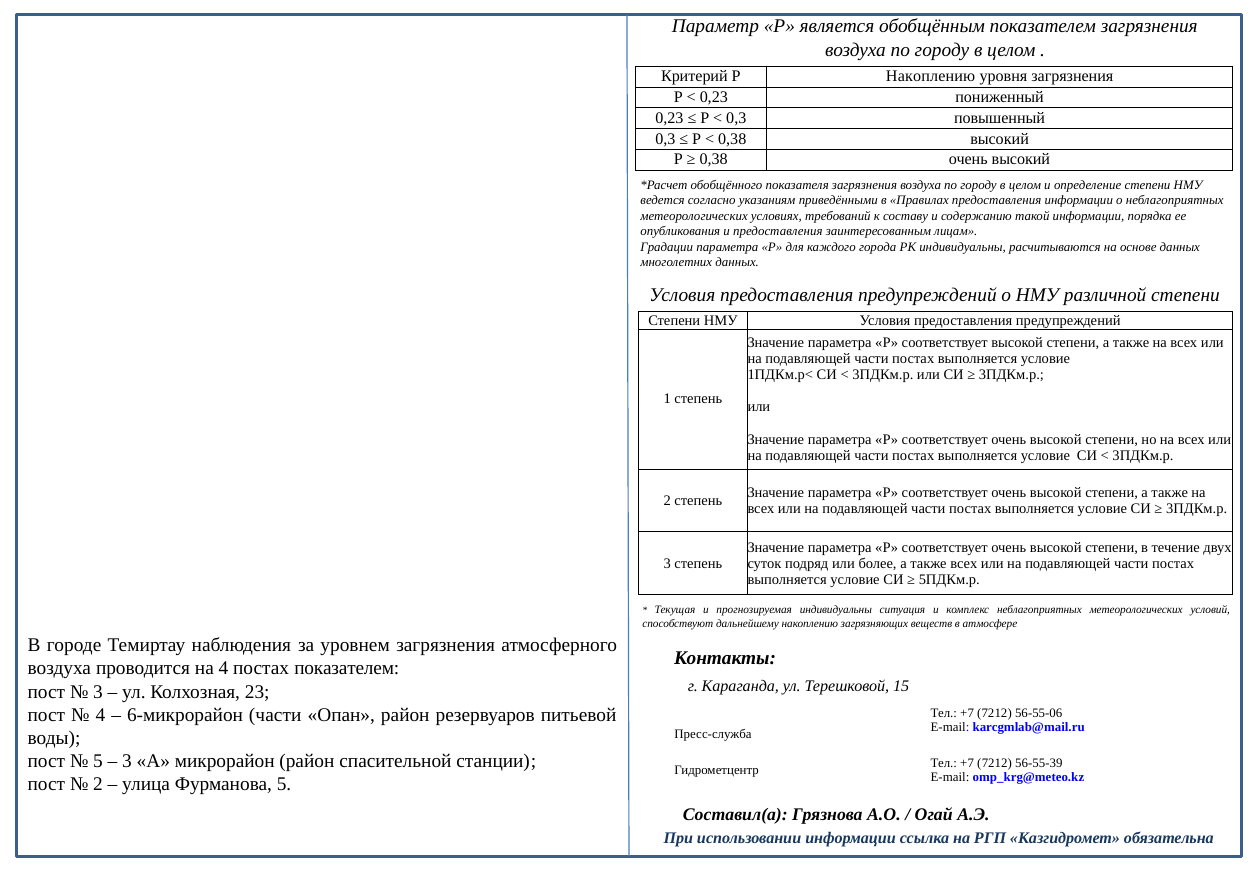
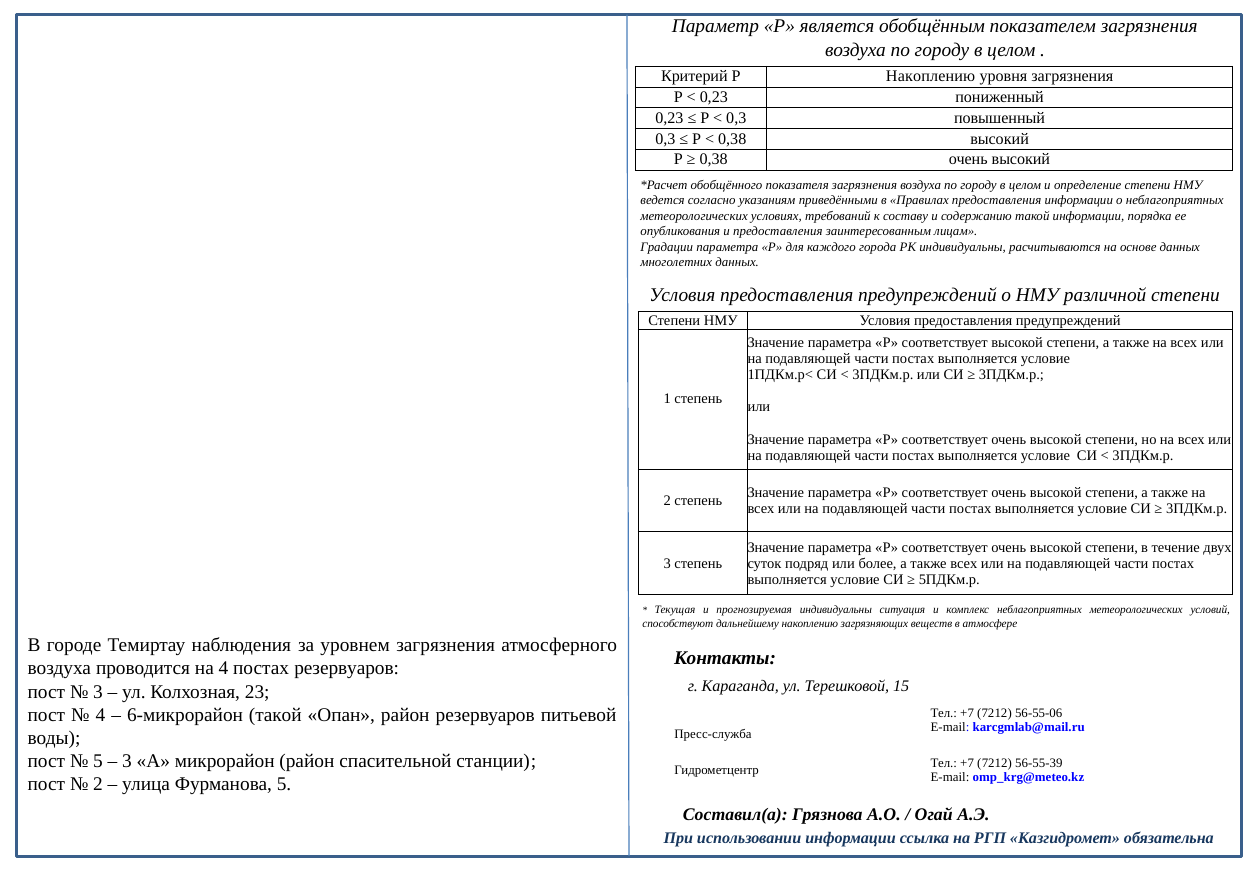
постах показателем: показателем -> резервуаров
6-микрорайон части: части -> такой
